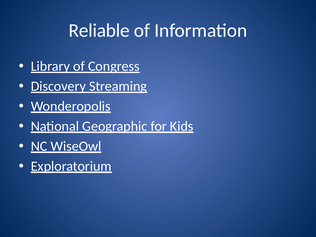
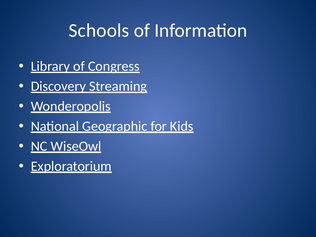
Reliable: Reliable -> Schools
